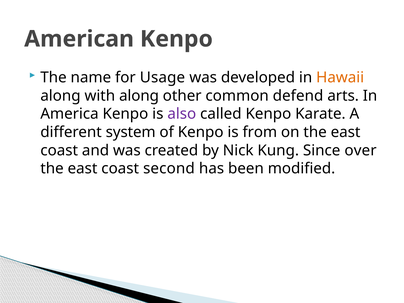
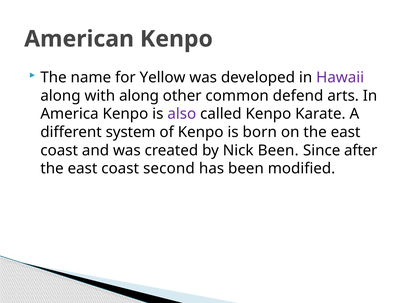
Usage: Usage -> Yellow
Hawaii colour: orange -> purple
from: from -> born
Nick Kung: Kung -> Been
over: over -> after
